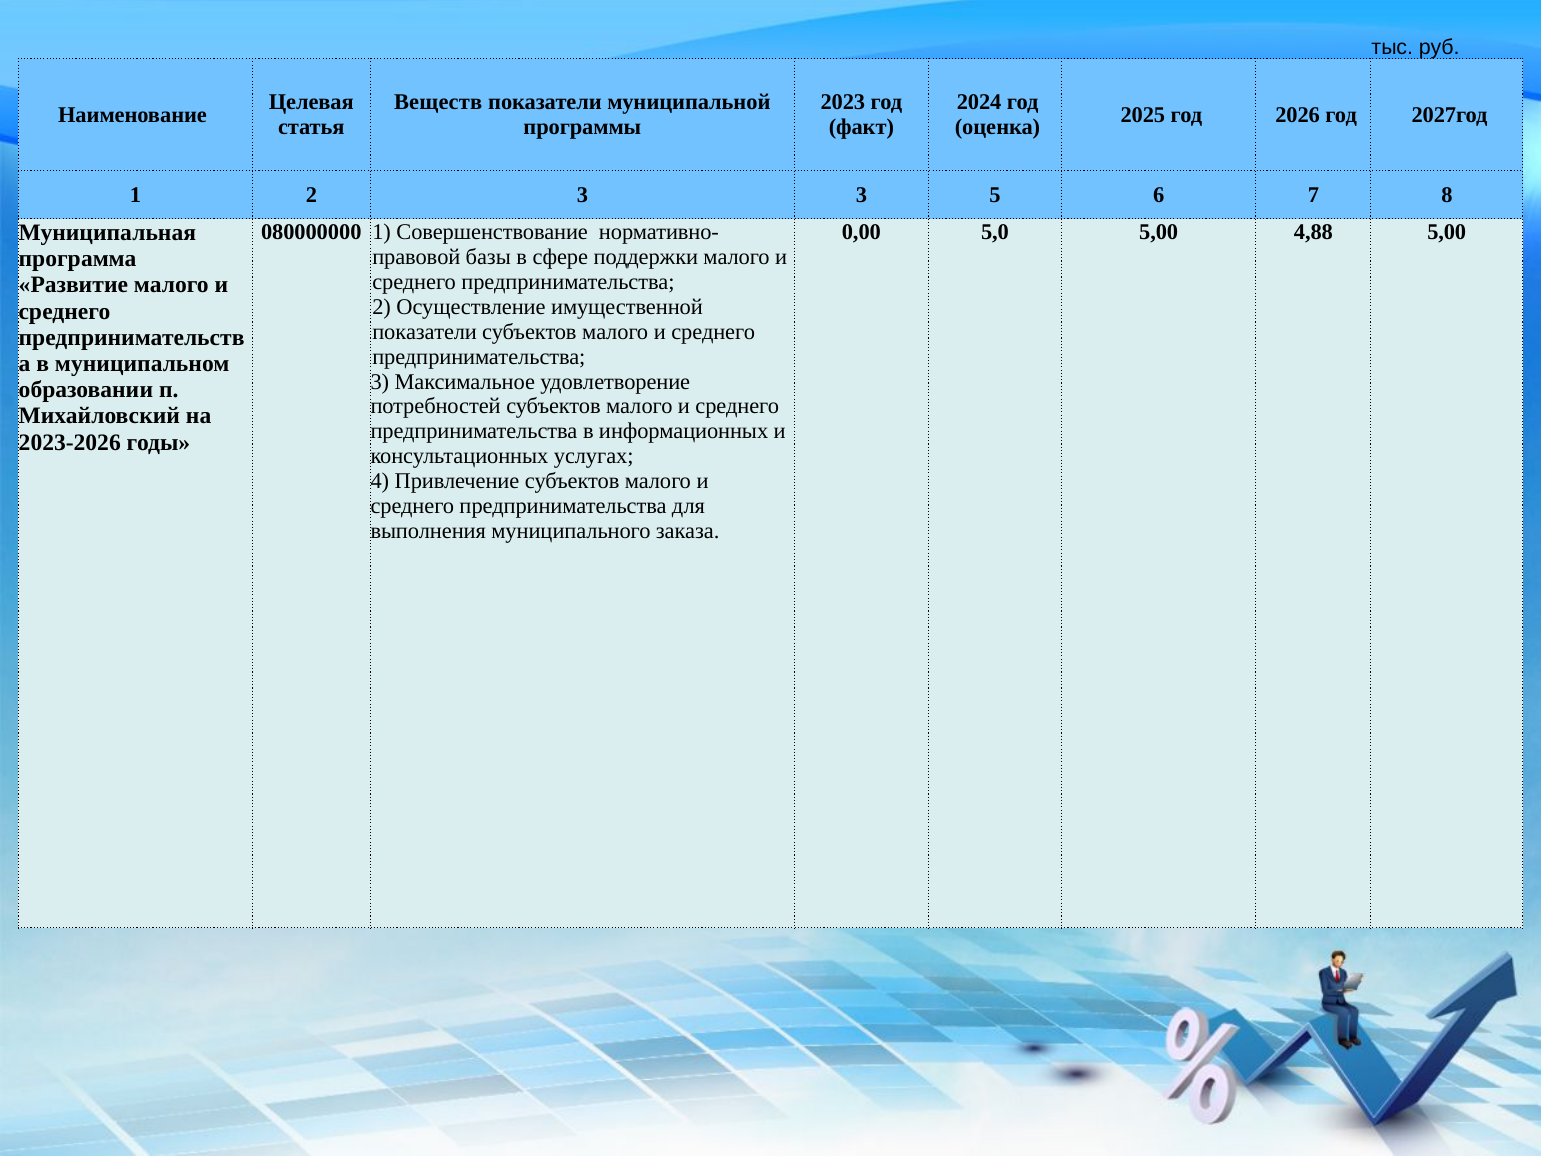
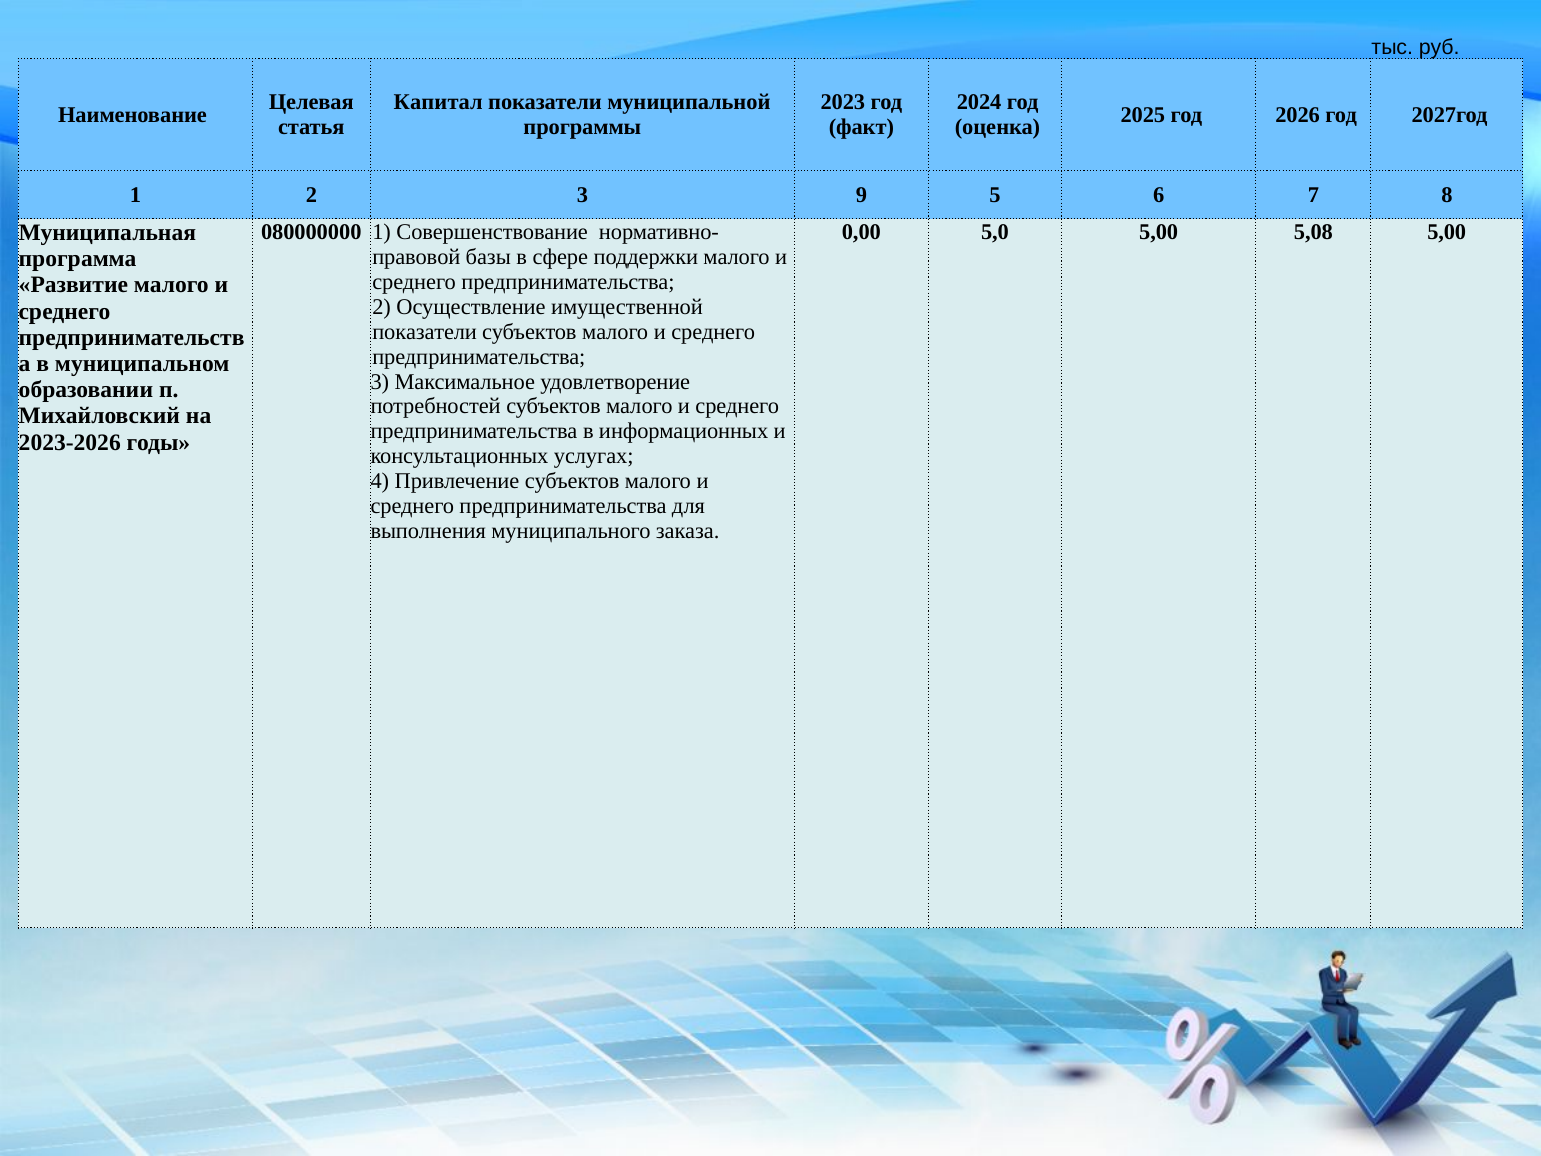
Веществ: Веществ -> Капитал
3 3: 3 -> 9
4,88: 4,88 -> 5,08
